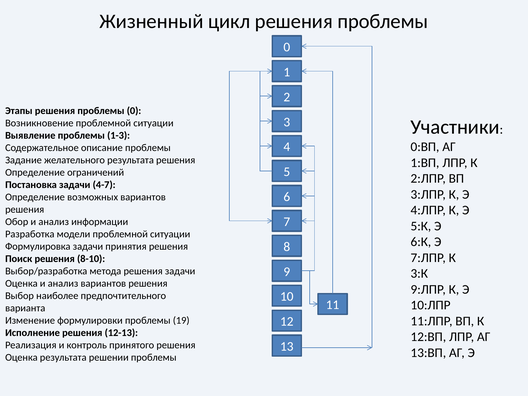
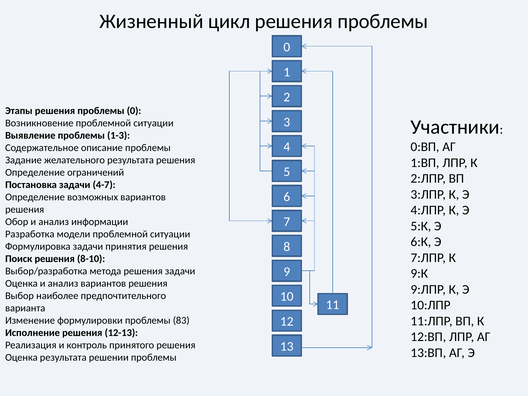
3:К: 3:К -> 9:К
19: 19 -> 83
